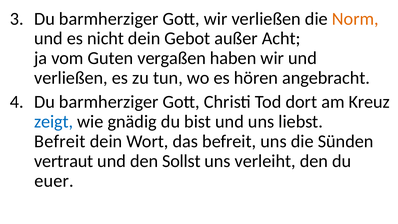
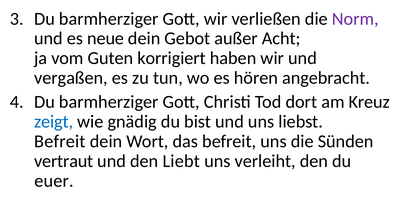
Norm colour: orange -> purple
nicht: nicht -> neue
vergaßen: vergaßen -> korrigiert
verließen at (71, 78): verließen -> vergaßen
Sollst: Sollst -> Liebt
